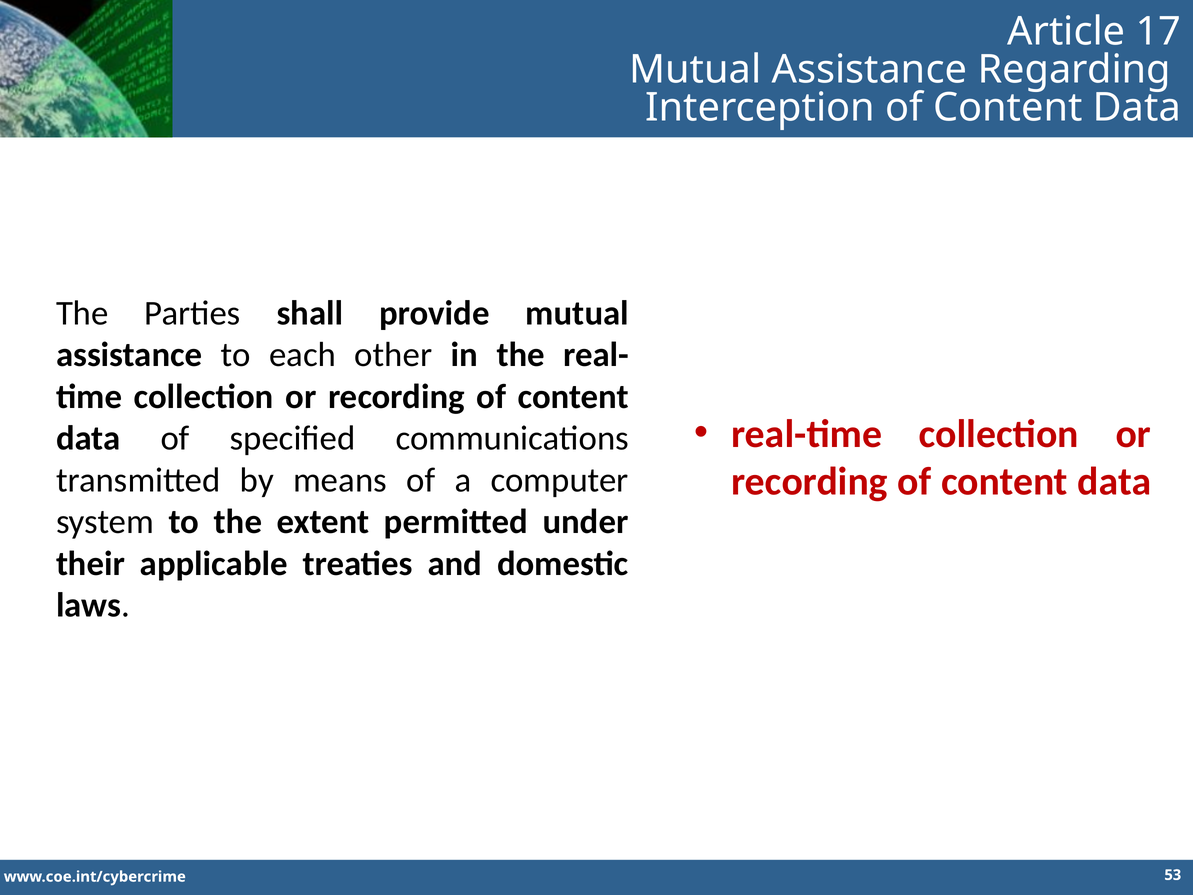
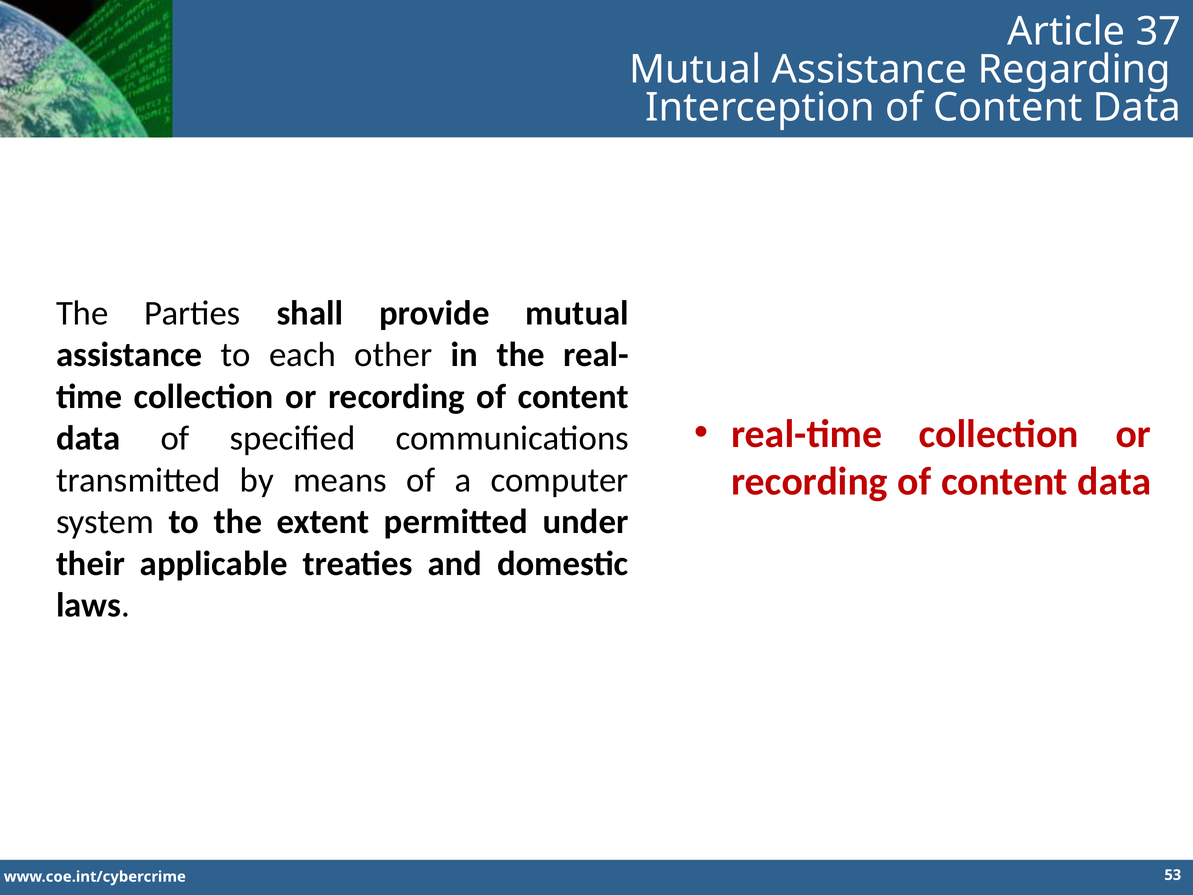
17: 17 -> 37
